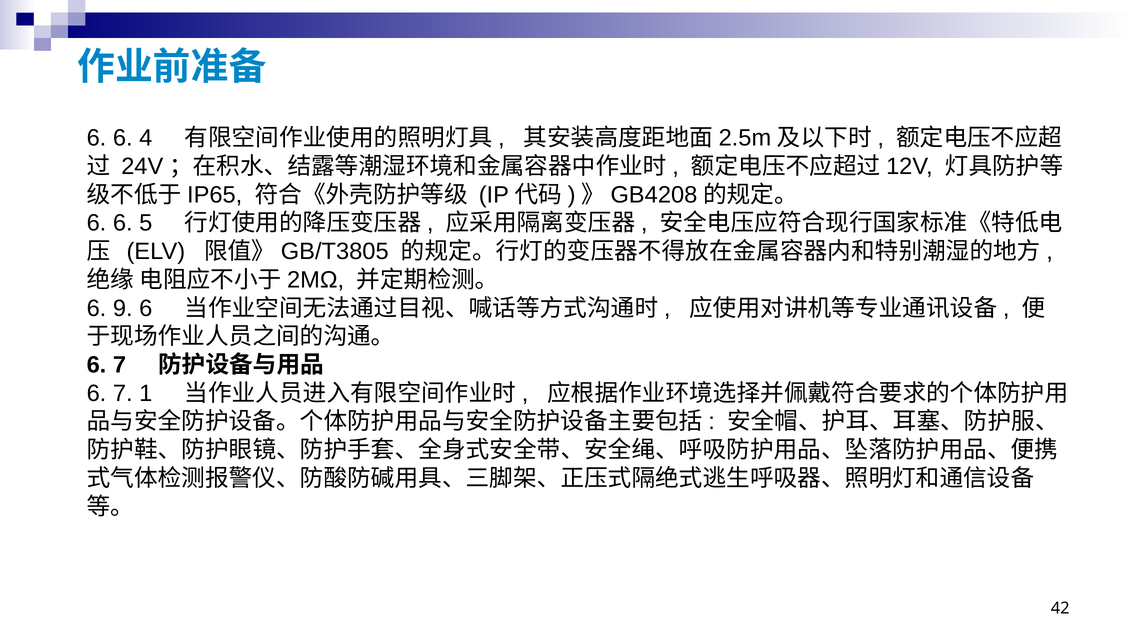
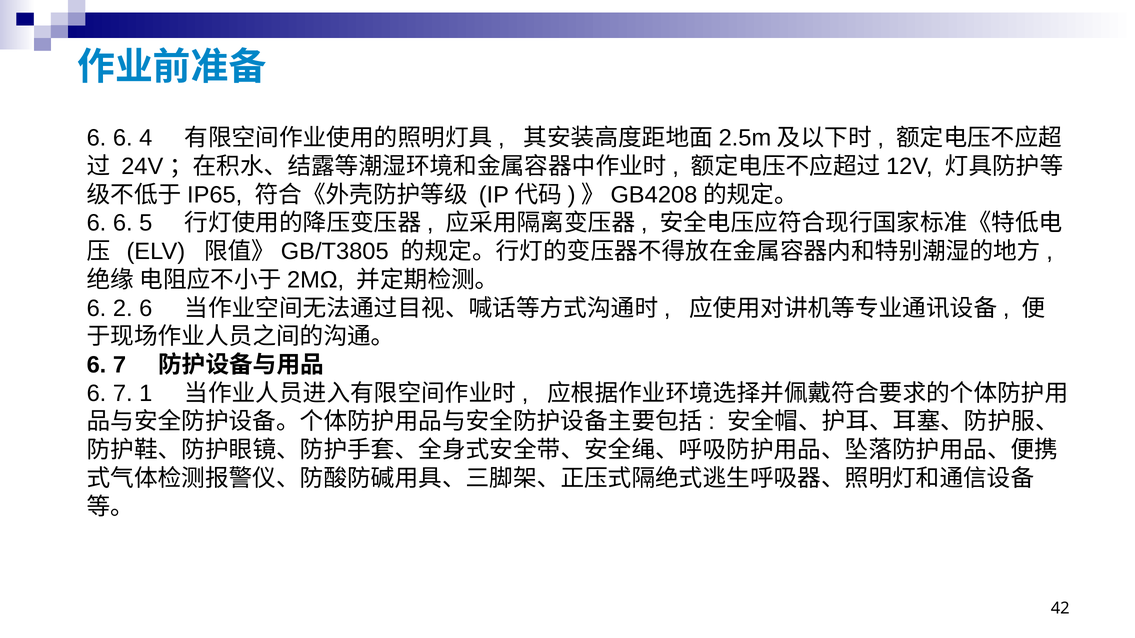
9: 9 -> 2
